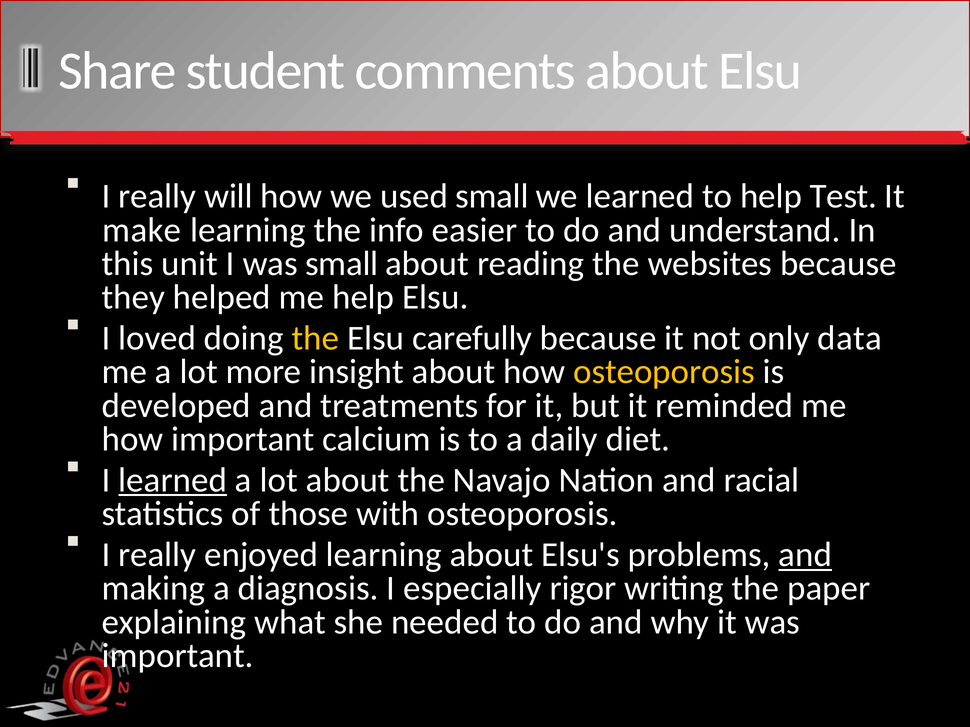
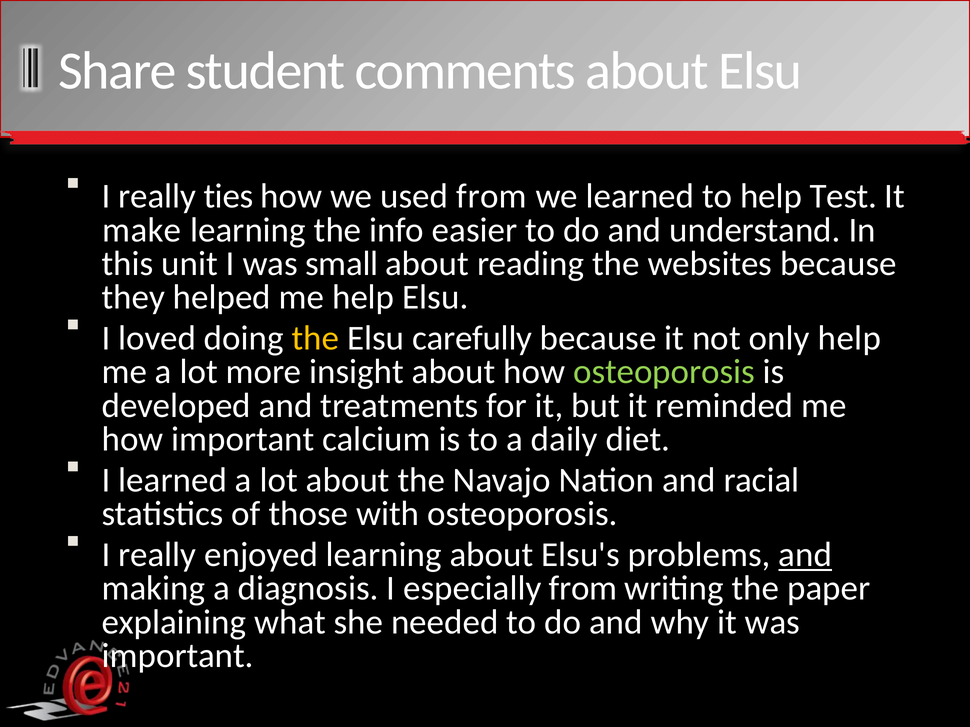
will: will -> ties
used small: small -> from
only data: data -> help
osteoporosis at (664, 372) colour: yellow -> light green
learned at (173, 480) underline: present -> none
especially rigor: rigor -> from
